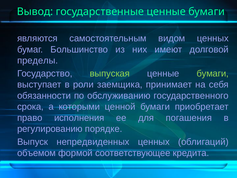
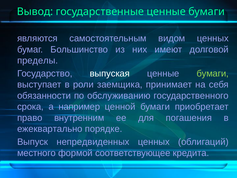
выпуская colour: light green -> white
которыми: которыми -> например
исполнения: исполнения -> внутренним
регулированию: регулированию -> ежеквартально
объемом: объемом -> местного
